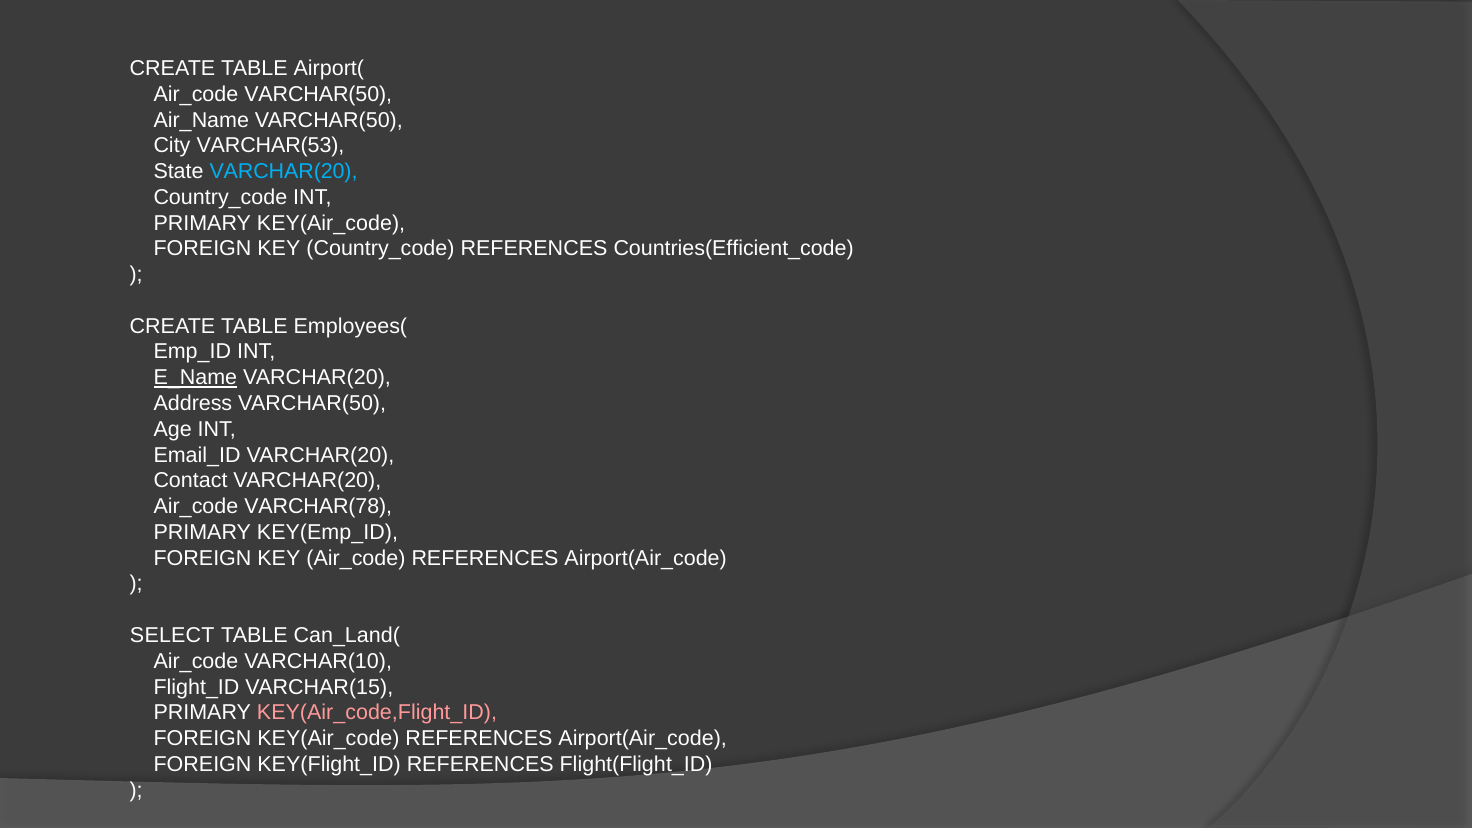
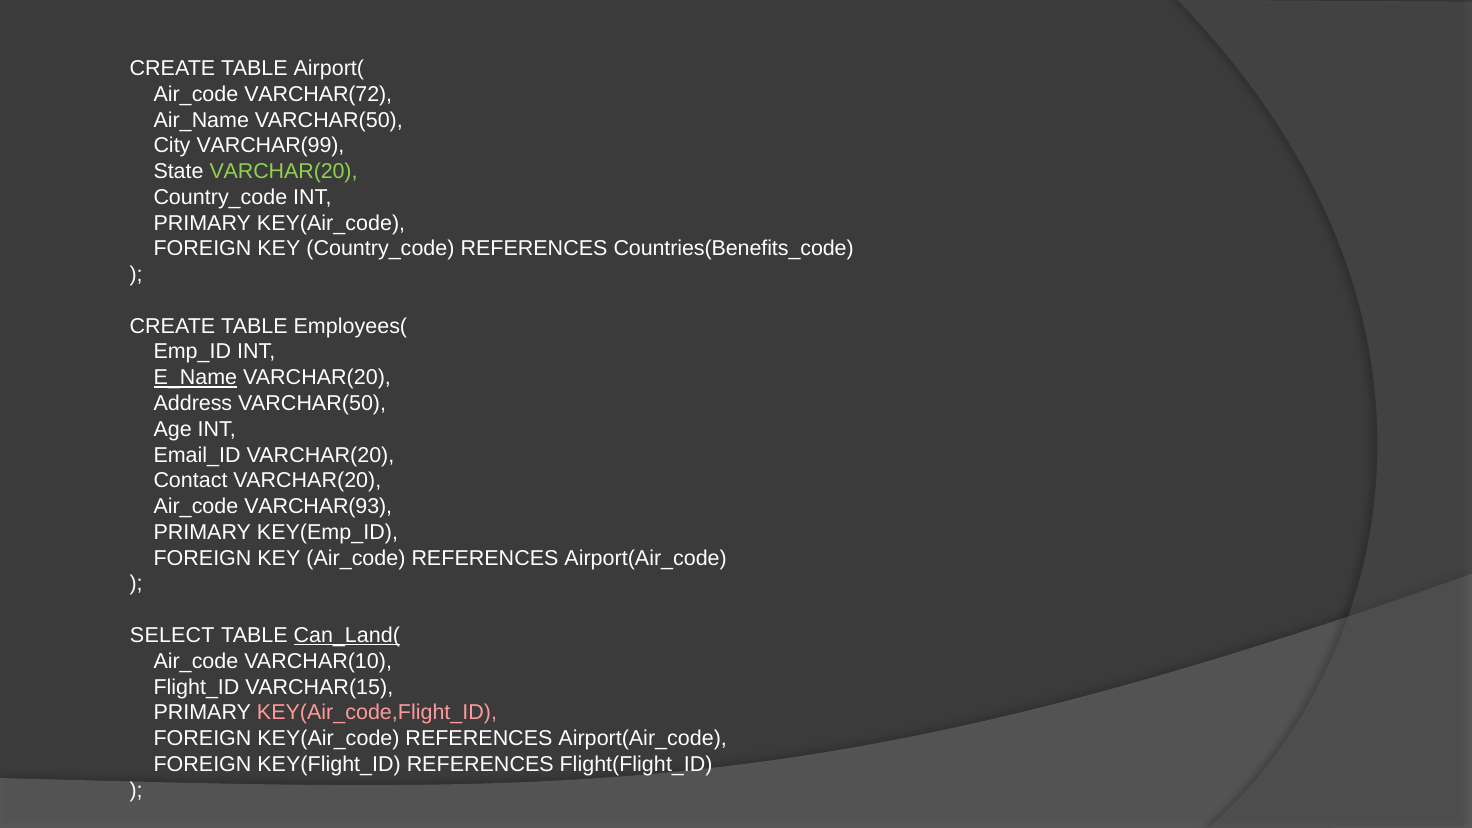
Air_code VARCHAR(50: VARCHAR(50 -> VARCHAR(72
VARCHAR(53: VARCHAR(53 -> VARCHAR(99
VARCHAR(20 at (284, 171) colour: light blue -> light green
Countries(Efficient_code: Countries(Efficient_code -> Countries(Benefits_code
VARCHAR(78: VARCHAR(78 -> VARCHAR(93
Can_Land( underline: none -> present
